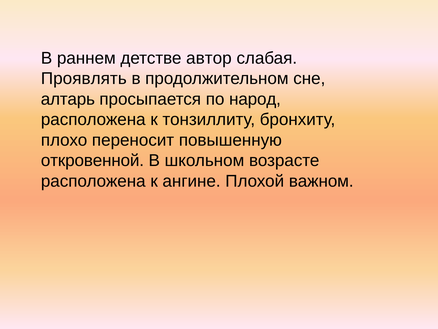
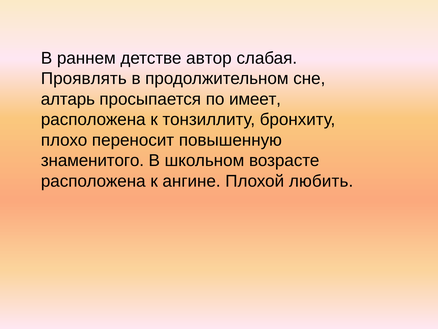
народ: народ -> имеет
откровенной: откровенной -> знаменитого
важном: важном -> любить
